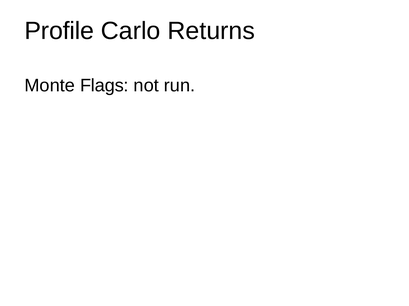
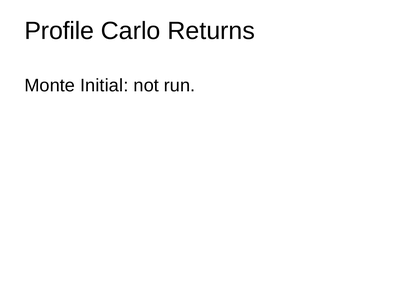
Flags: Flags -> Initial
